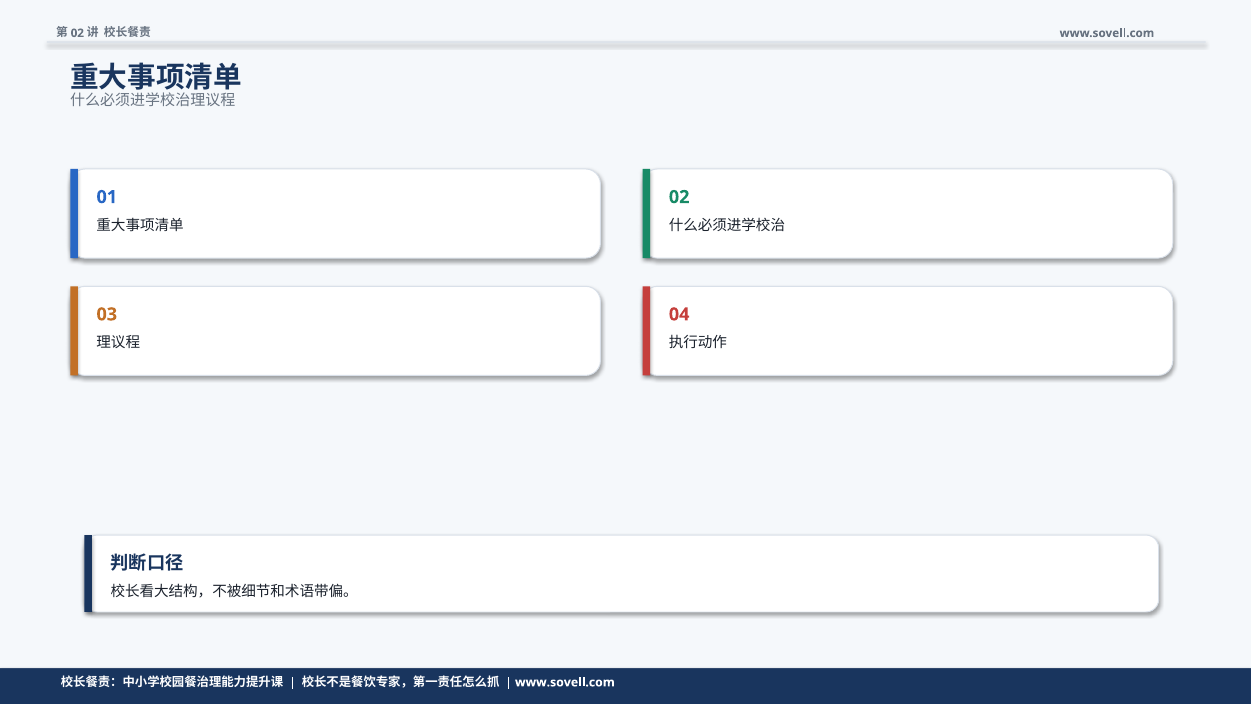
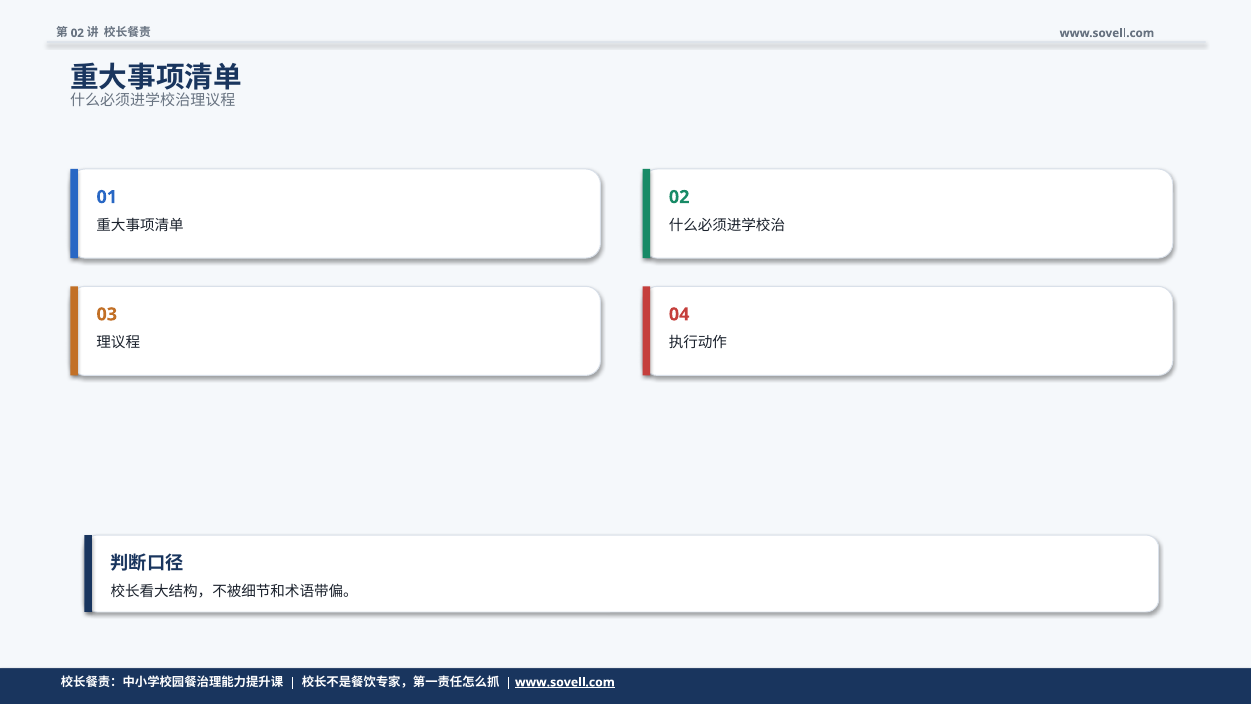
www.sovell.com at (565, 682) underline: none -> present
